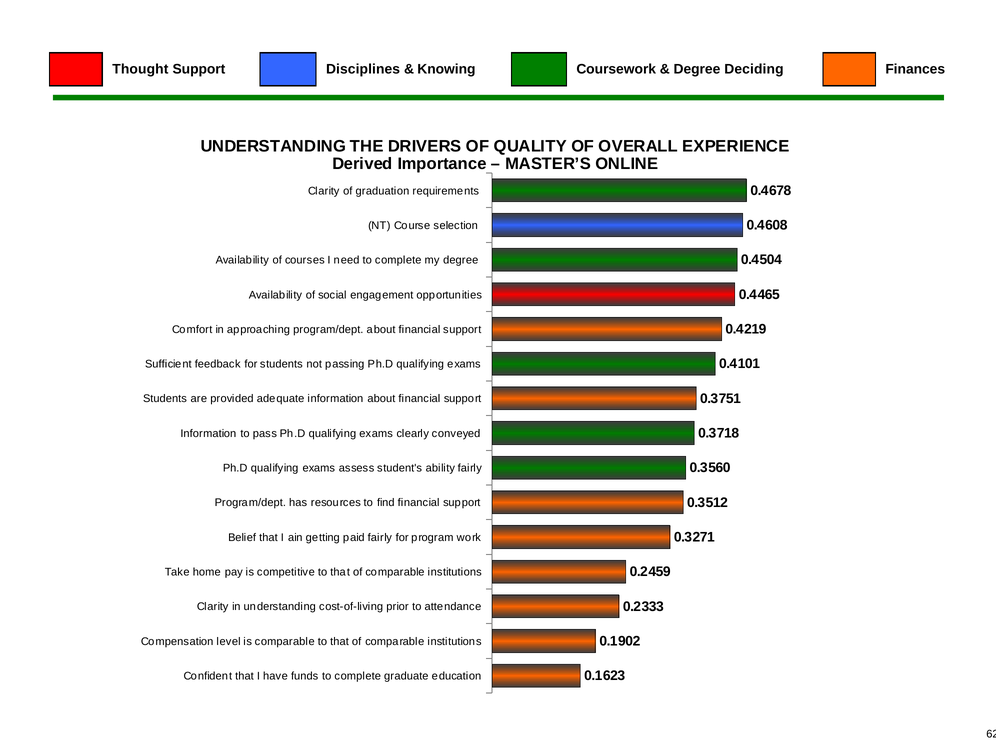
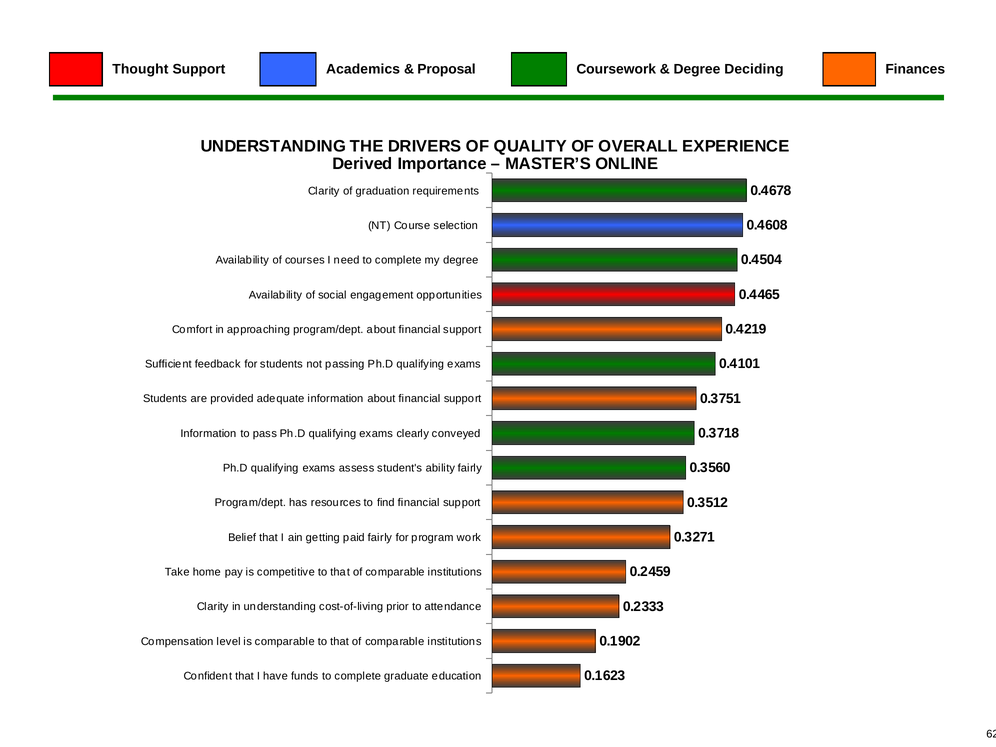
Disciplines: Disciplines -> Academics
Knowing: Knowing -> Proposal
